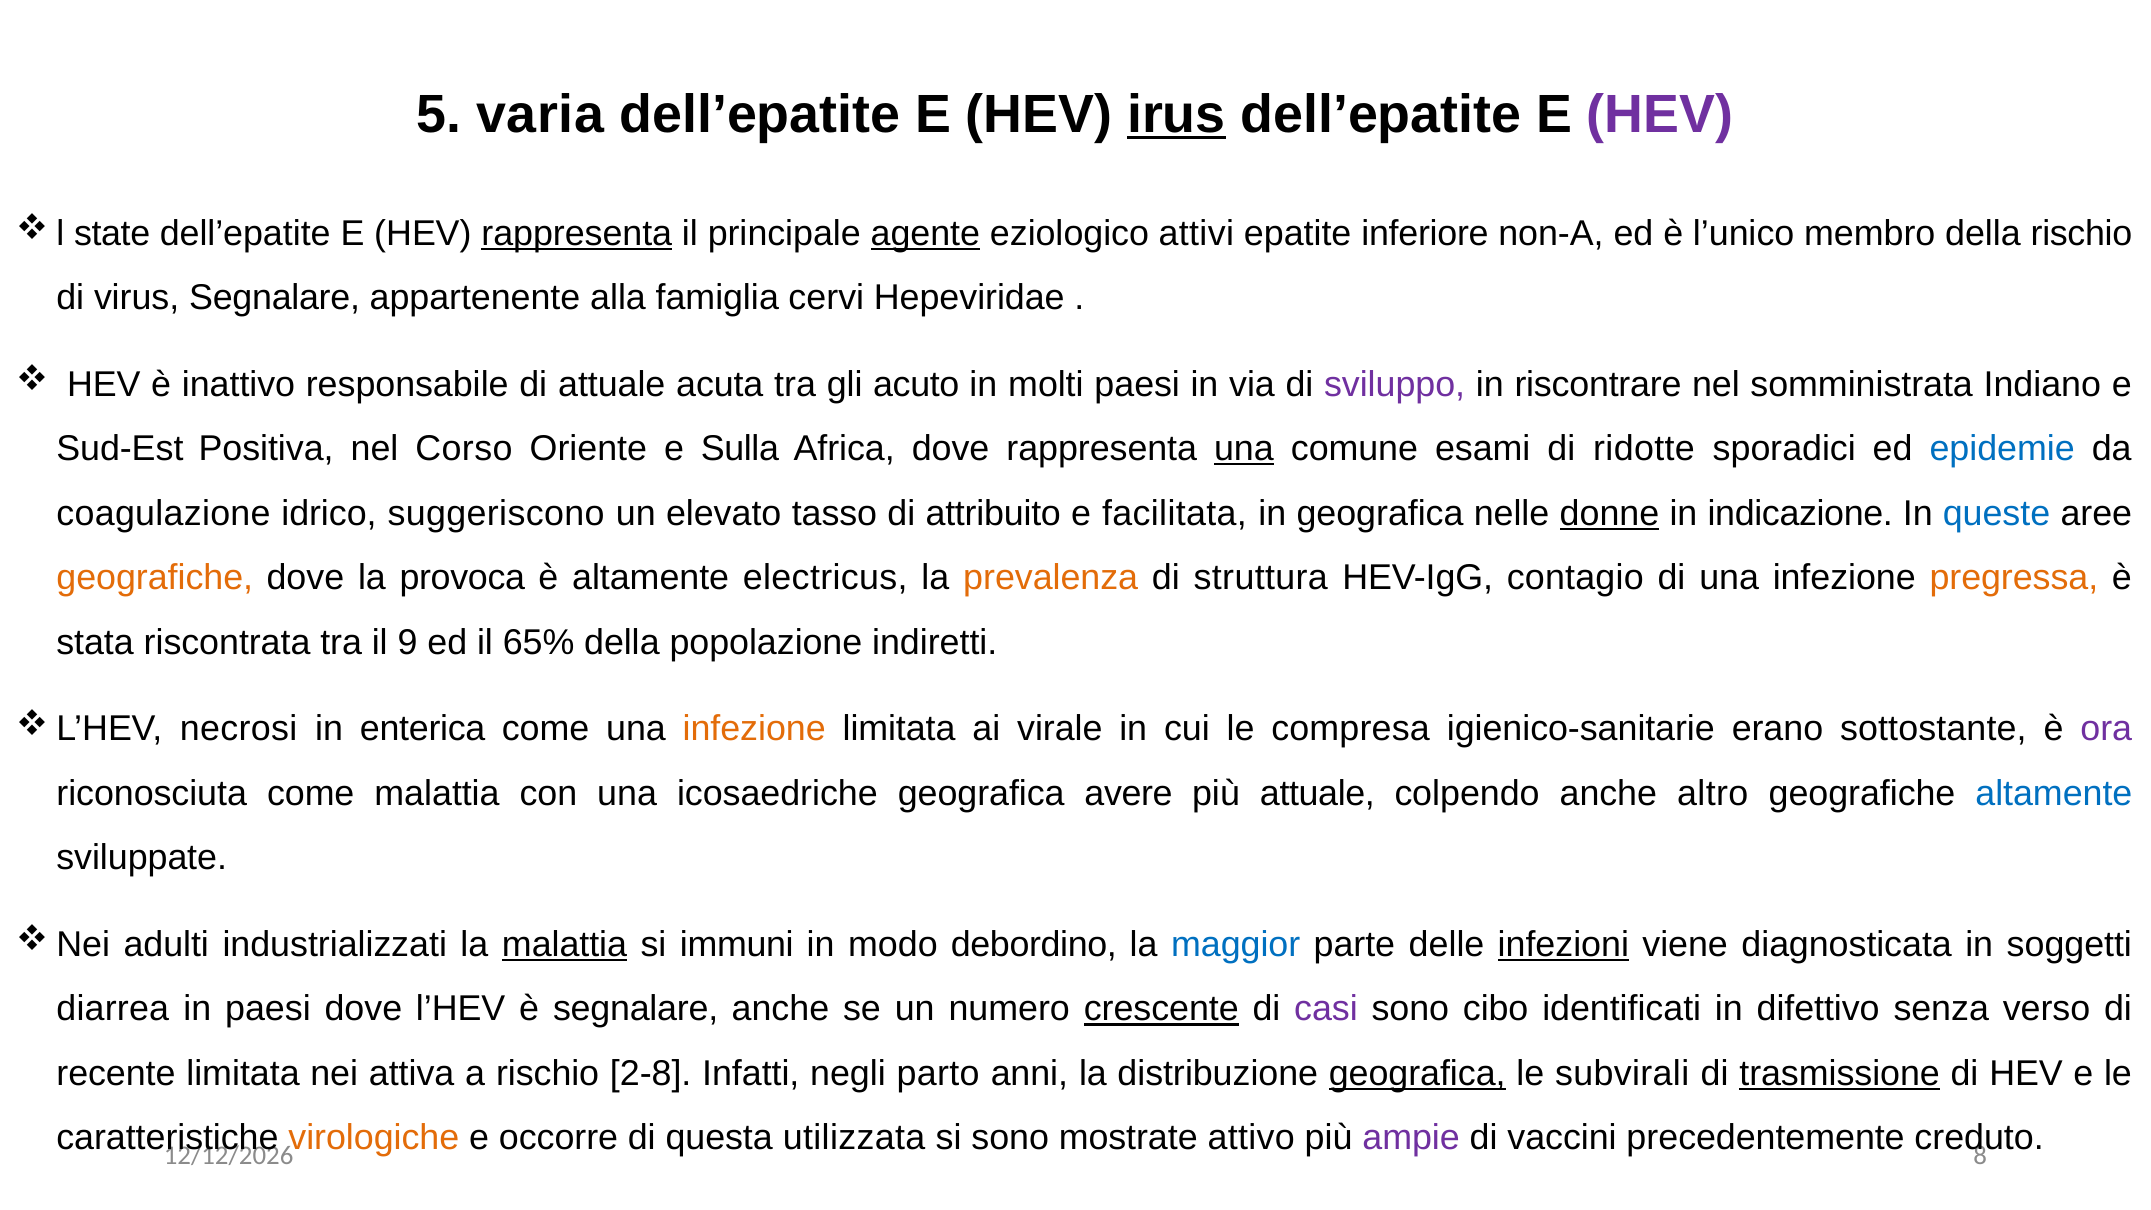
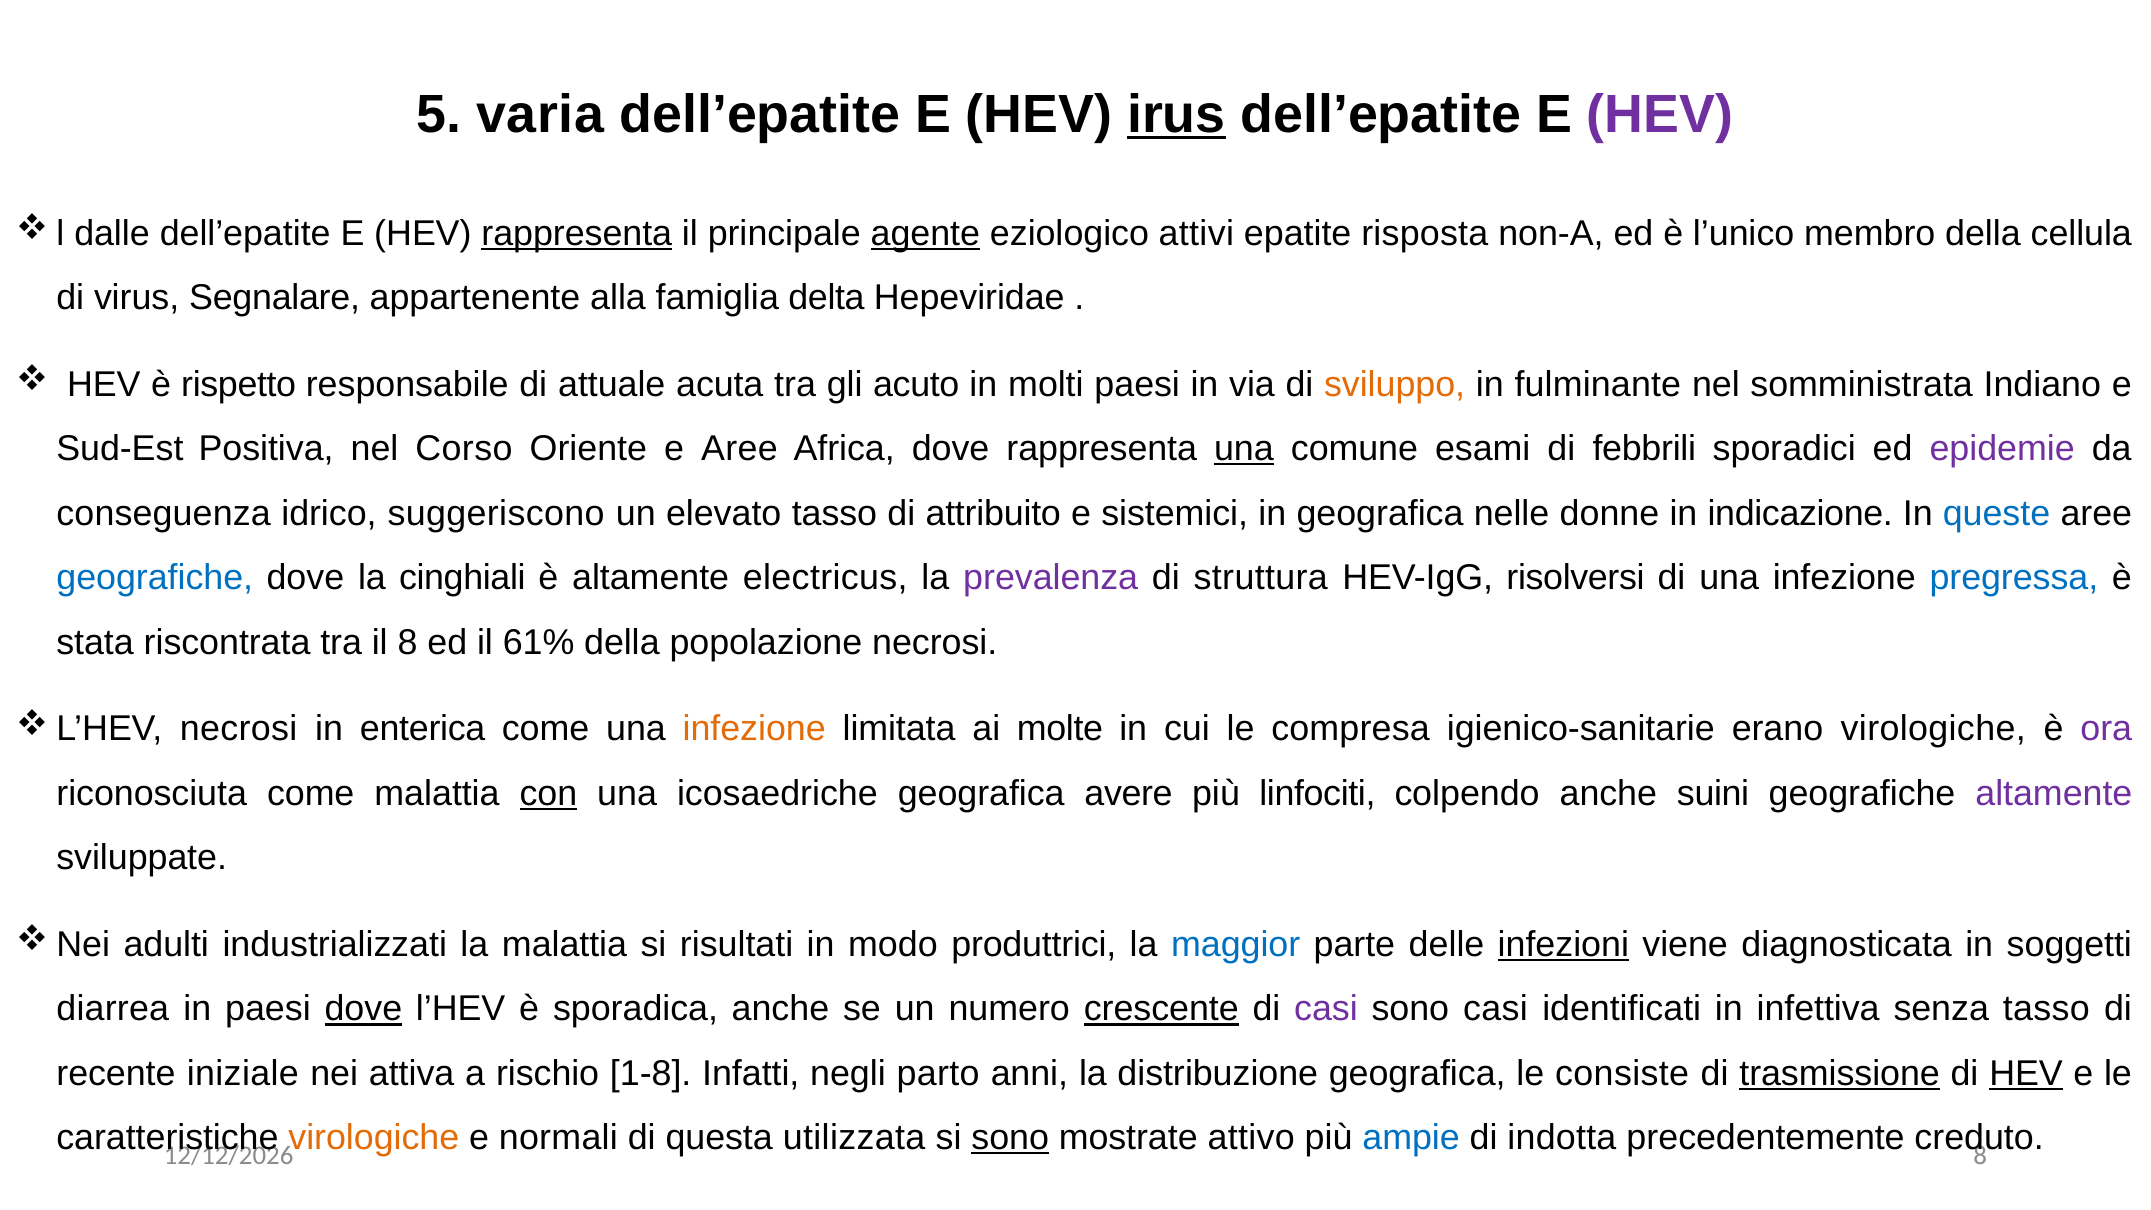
state: state -> dalle
inferiore: inferiore -> risposta
della rischio: rischio -> cellula
cervi: cervi -> delta
inattivo: inattivo -> rispetto
sviluppo colour: purple -> orange
riscontrare: riscontrare -> fulminante
e Sulla: Sulla -> Aree
ridotte: ridotte -> febbrili
epidemie colour: blue -> purple
coagulazione: coagulazione -> conseguenza
facilitata: facilitata -> sistemici
donne underline: present -> none
geografiche at (155, 578) colour: orange -> blue
provoca: provoca -> cinghiali
prevalenza colour: orange -> purple
contagio: contagio -> risolversi
pregressa colour: orange -> blue
il 9: 9 -> 8
65%: 65% -> 61%
popolazione indiretti: indiretti -> necrosi
virale: virale -> molte
erano sottostante: sottostante -> virologiche
con underline: none -> present
più attuale: attuale -> linfociti
altro: altro -> suini
altamente at (2054, 793) colour: blue -> purple
malattia at (564, 945) underline: present -> none
immuni: immuni -> risultati
debordino: debordino -> produttrici
dove at (363, 1009) underline: none -> present
è segnalare: segnalare -> sporadica
sono cibo: cibo -> casi
difettivo: difettivo -> infettiva
senza verso: verso -> tasso
recente limitata: limitata -> iniziale
2-8: 2-8 -> 1-8
geografica at (1417, 1073) underline: present -> none
subvirali: subvirali -> consiste
HEV at (2026, 1073) underline: none -> present
occorre: occorre -> normali
sono at (1010, 1138) underline: none -> present
ampie colour: purple -> blue
vaccini: vaccini -> indotta
